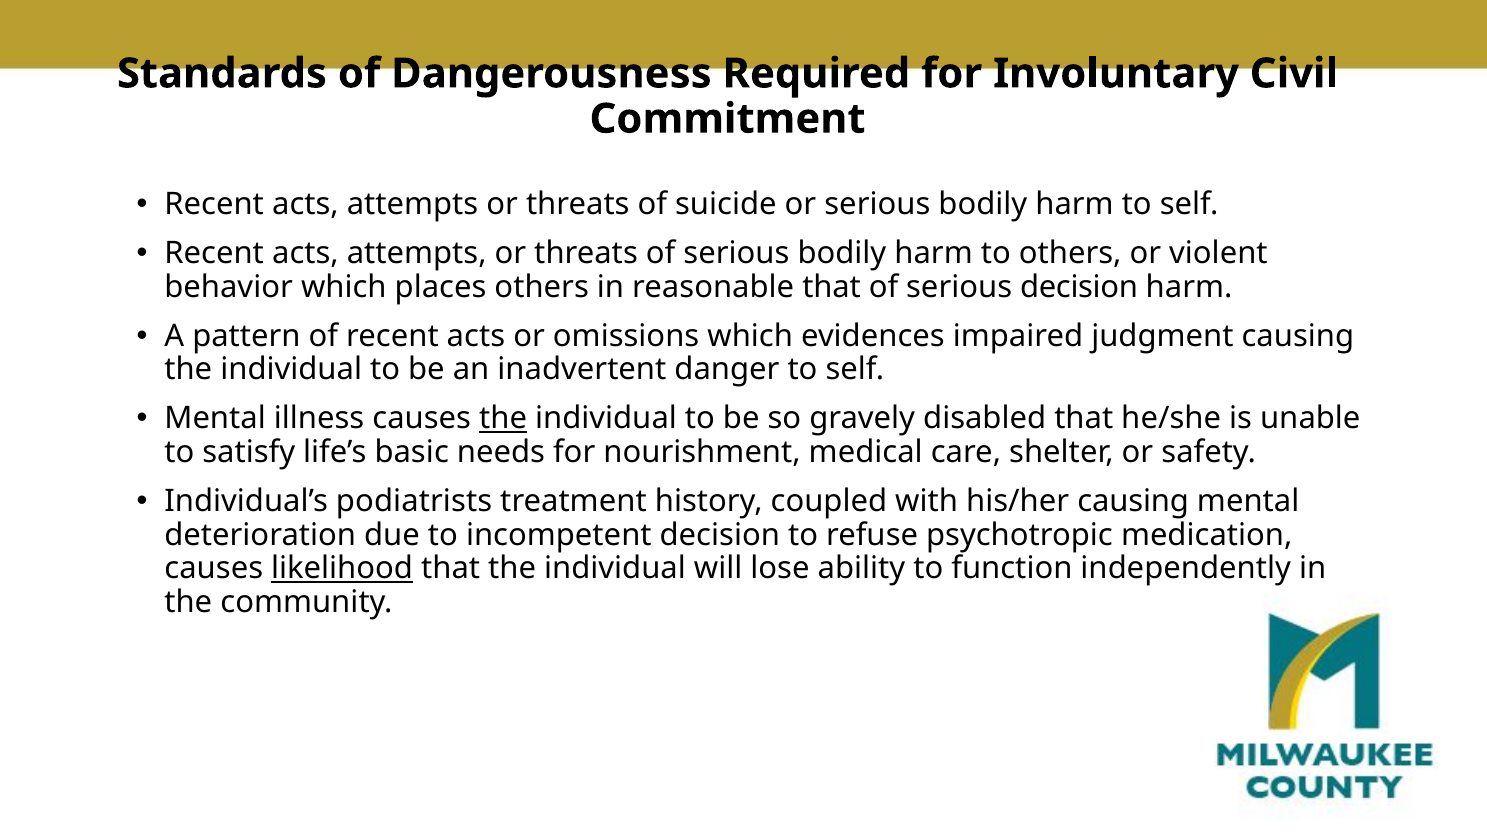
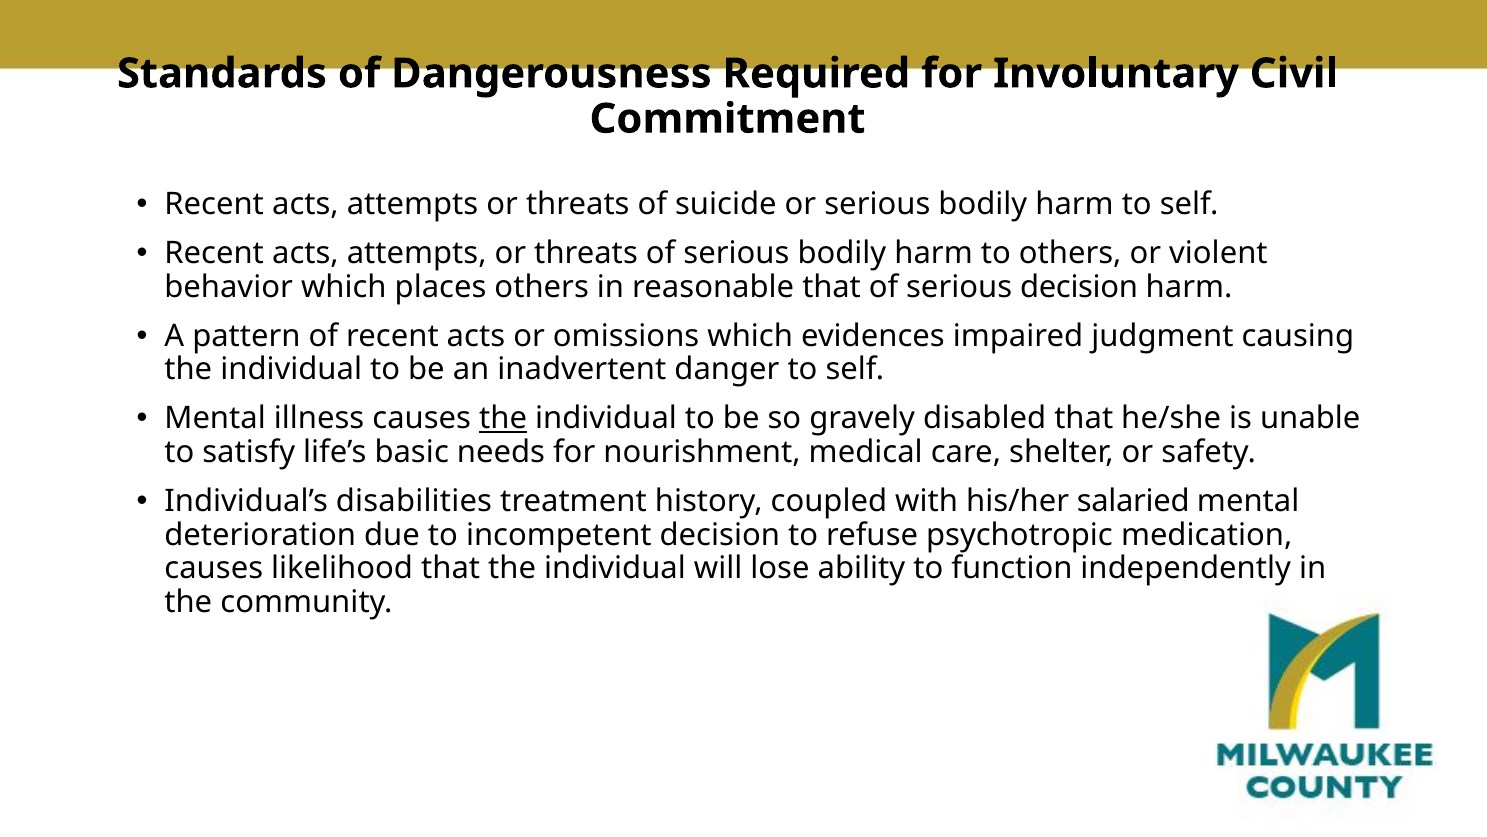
podiatrists: podiatrists -> disabilities
his/her causing: causing -> salaried
likelihood underline: present -> none
